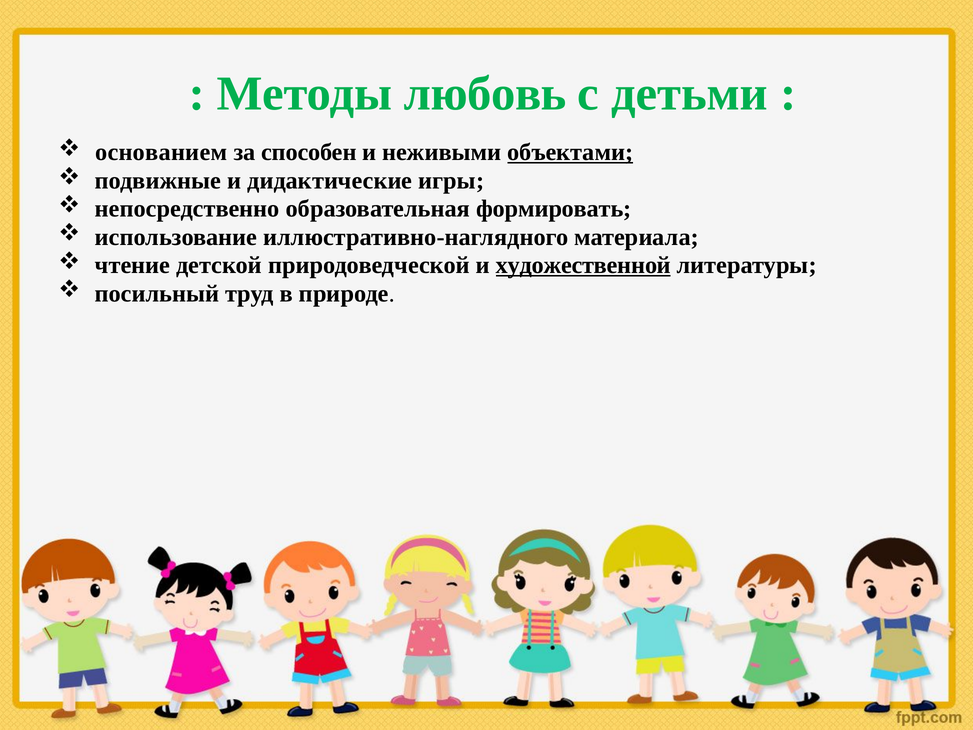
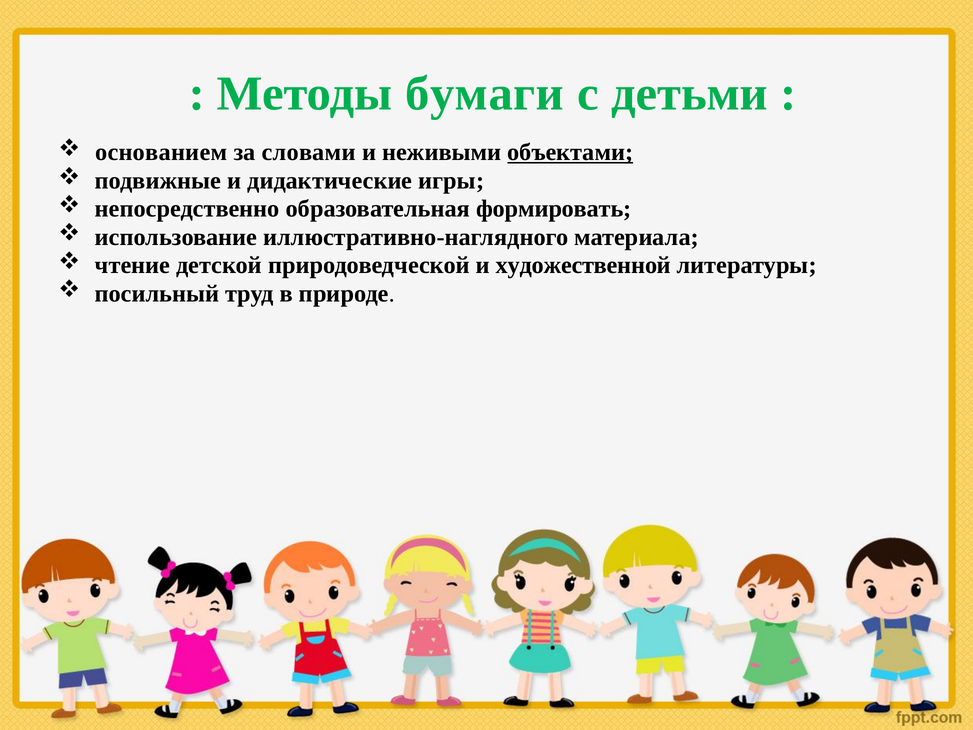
любовь: любовь -> бумаги
способен: способен -> словами
художественной underline: present -> none
